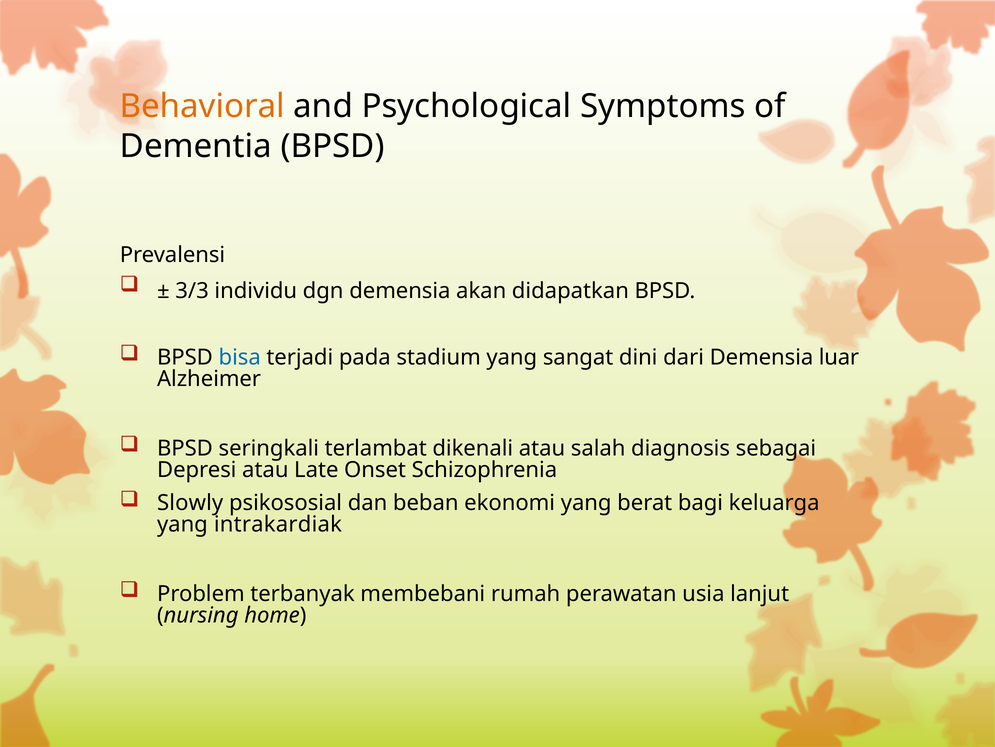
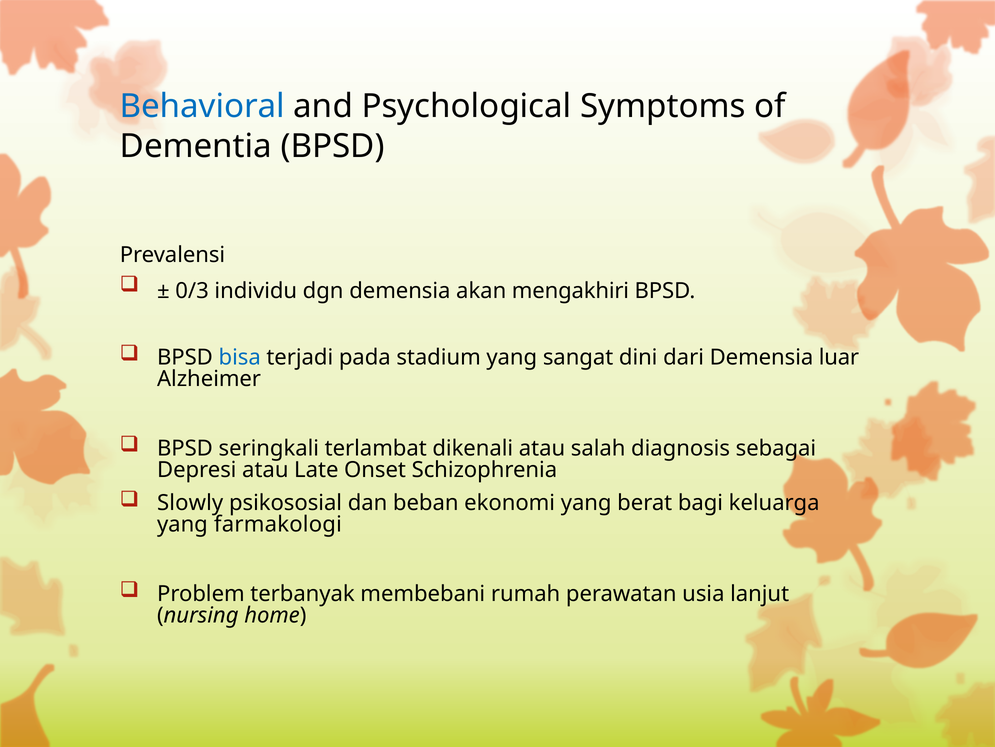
Behavioral colour: orange -> blue
3/3: 3/3 -> 0/3
didapatkan: didapatkan -> mengakhiri
intrakardiak: intrakardiak -> farmakologi
